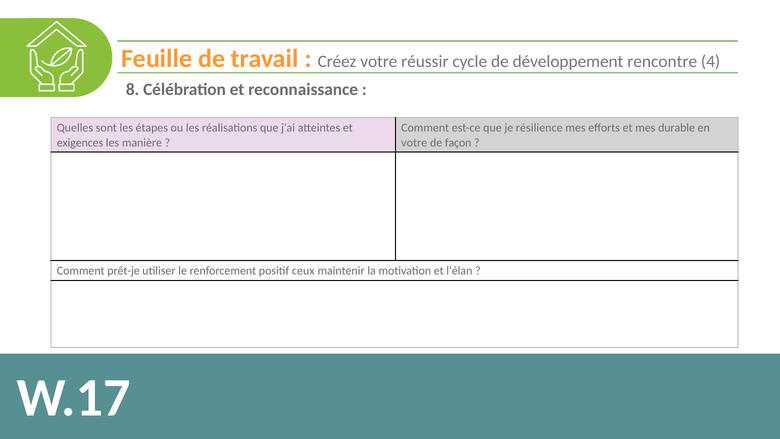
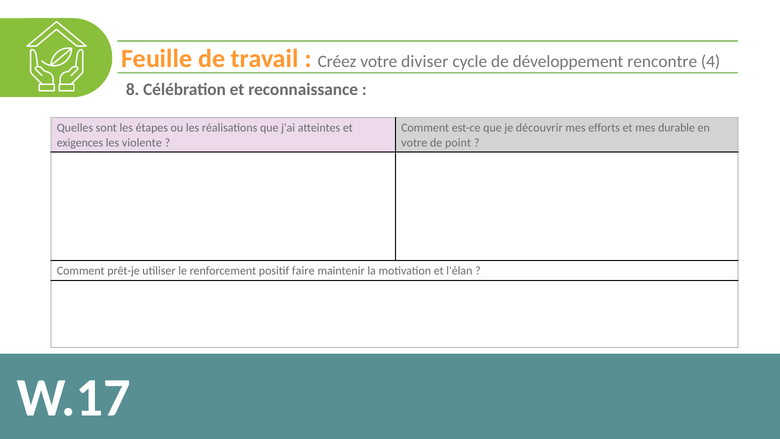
réussir: réussir -> diviser
résilience: résilience -> découvrir
manière: manière -> violente
façon: façon -> point
ceux: ceux -> faire
